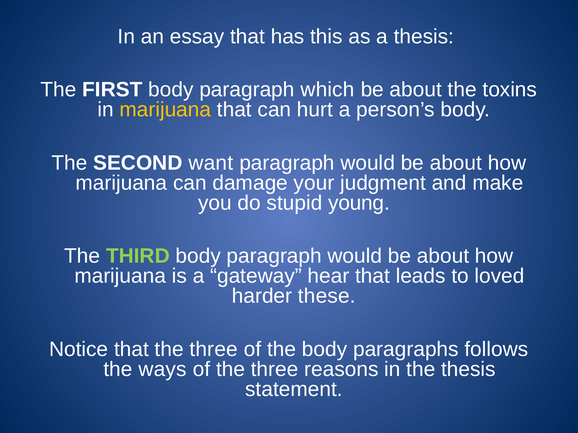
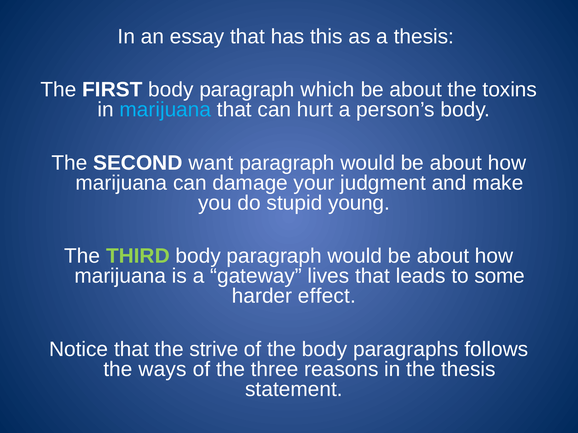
marijuana at (165, 110) colour: yellow -> light blue
hear: hear -> lives
loved: loved -> some
these: these -> effect
that the three: three -> strive
